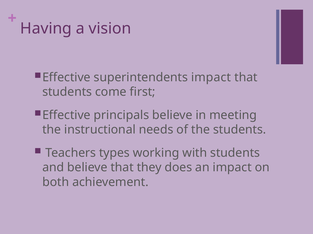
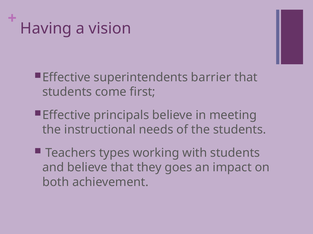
superintendents impact: impact -> barrier
does: does -> goes
